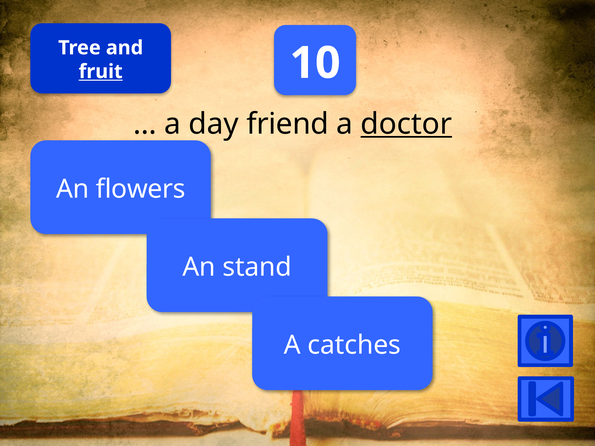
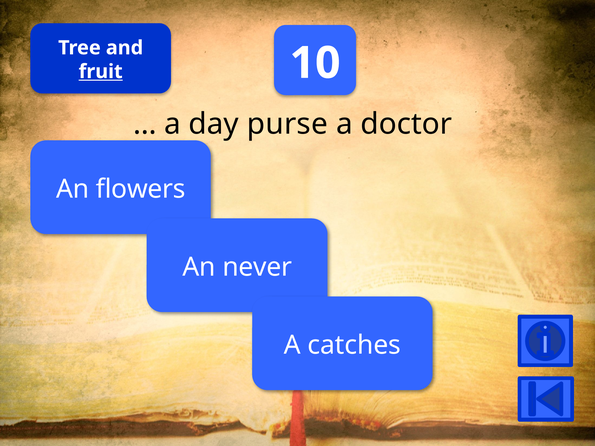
friend: friend -> purse
doctor underline: present -> none
stand: stand -> never
